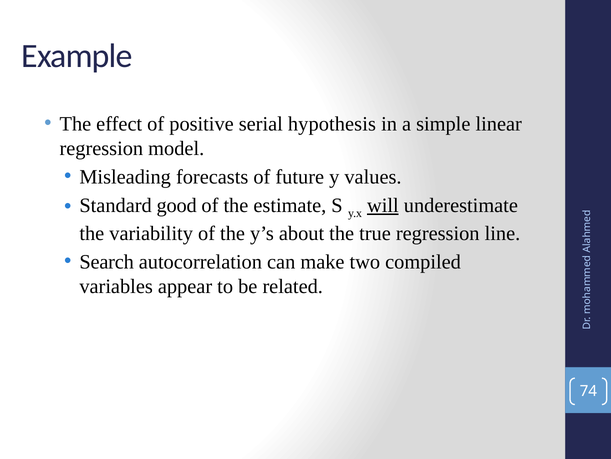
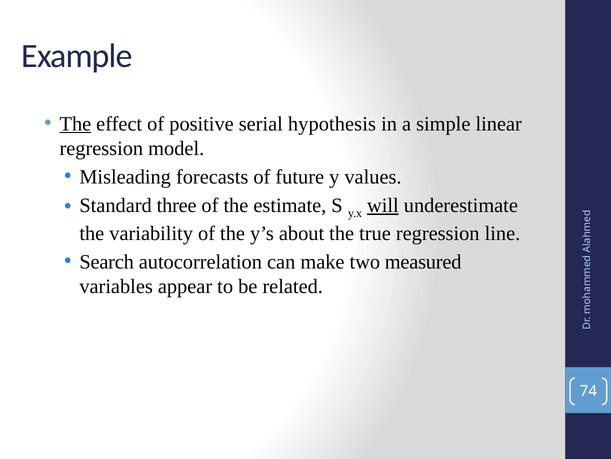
The at (75, 124) underline: none -> present
good: good -> three
compiled: compiled -> measured
